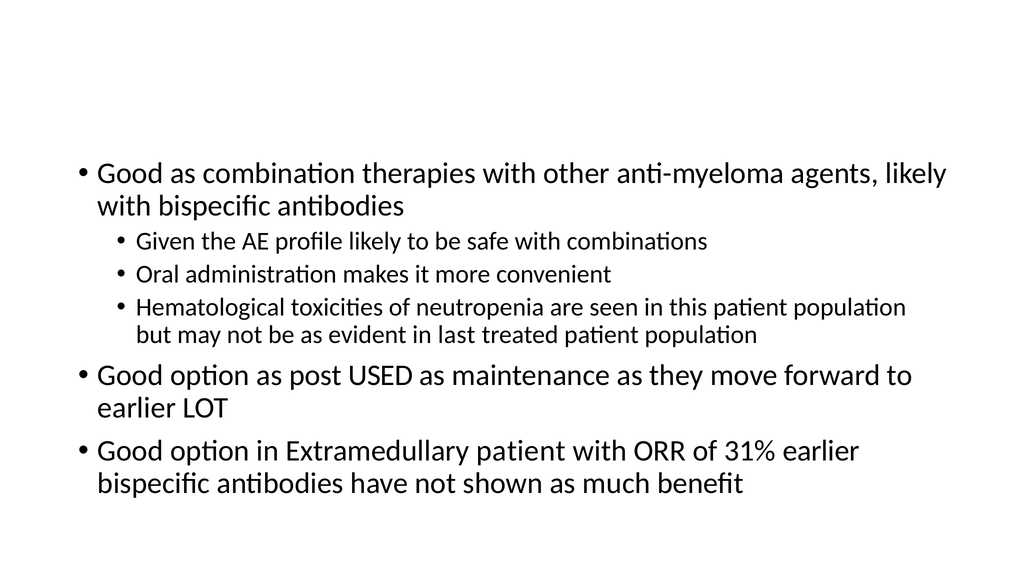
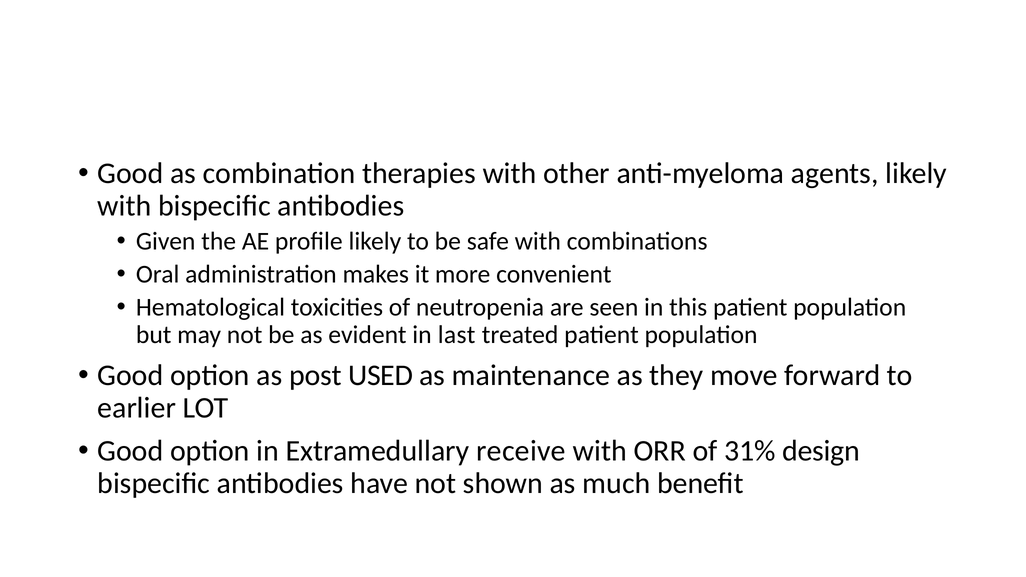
Extramedullary patient: patient -> receive
31% earlier: earlier -> design
